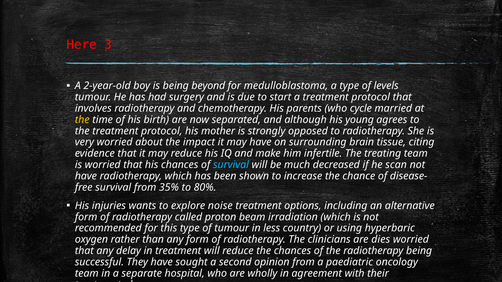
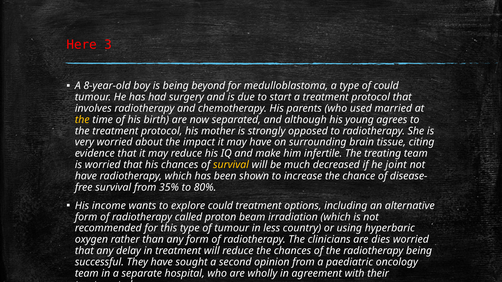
2-year-old: 2-year-old -> 8-year-old
of levels: levels -> could
cycle: cycle -> used
survival at (231, 165) colour: light blue -> yellow
scan: scan -> joint
injuries: injuries -> income
explore noise: noise -> could
